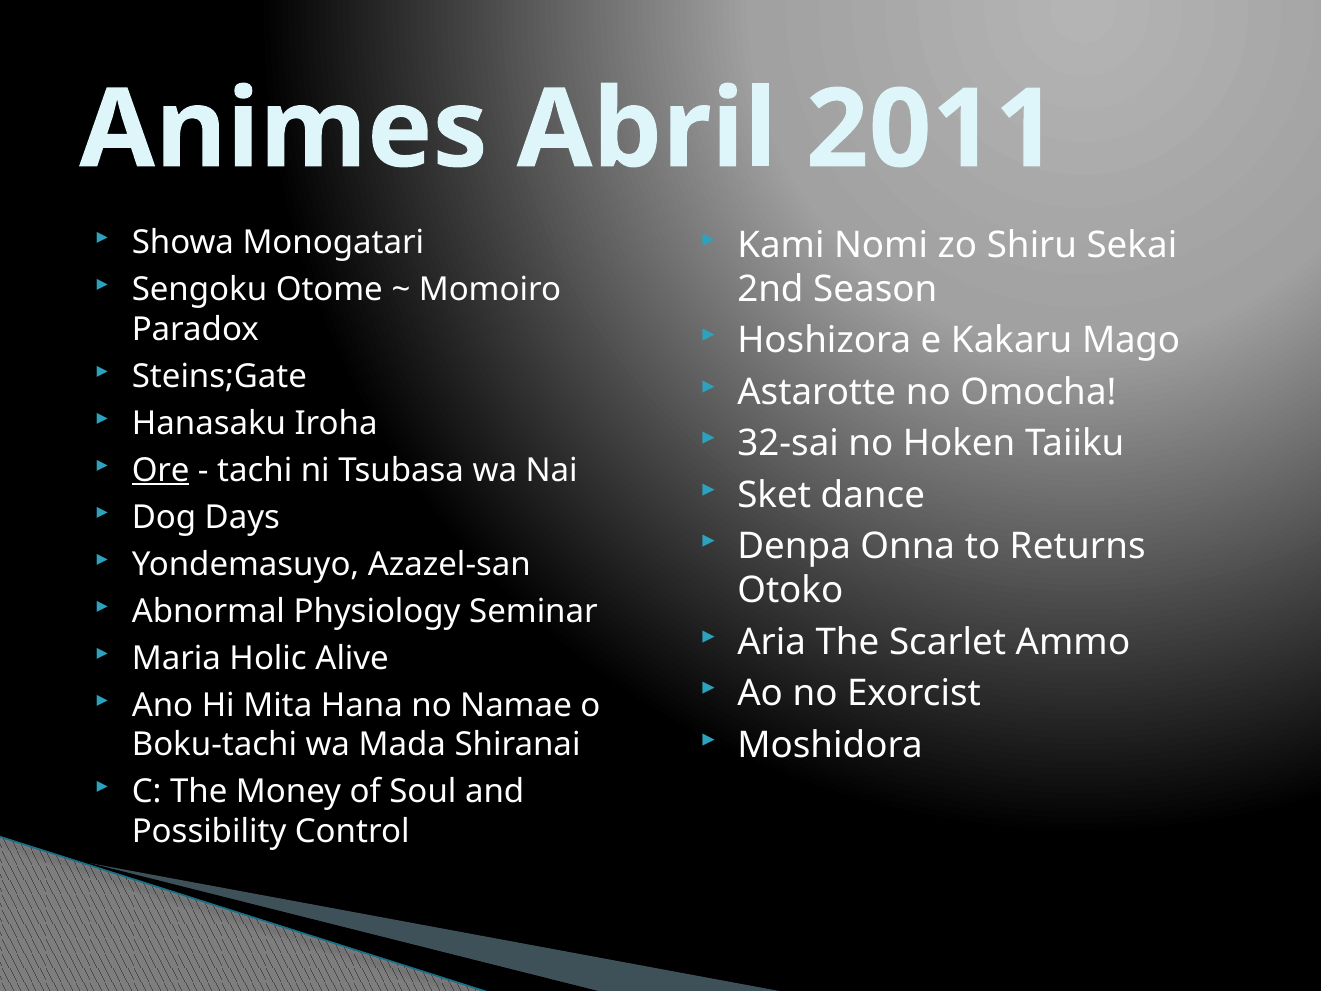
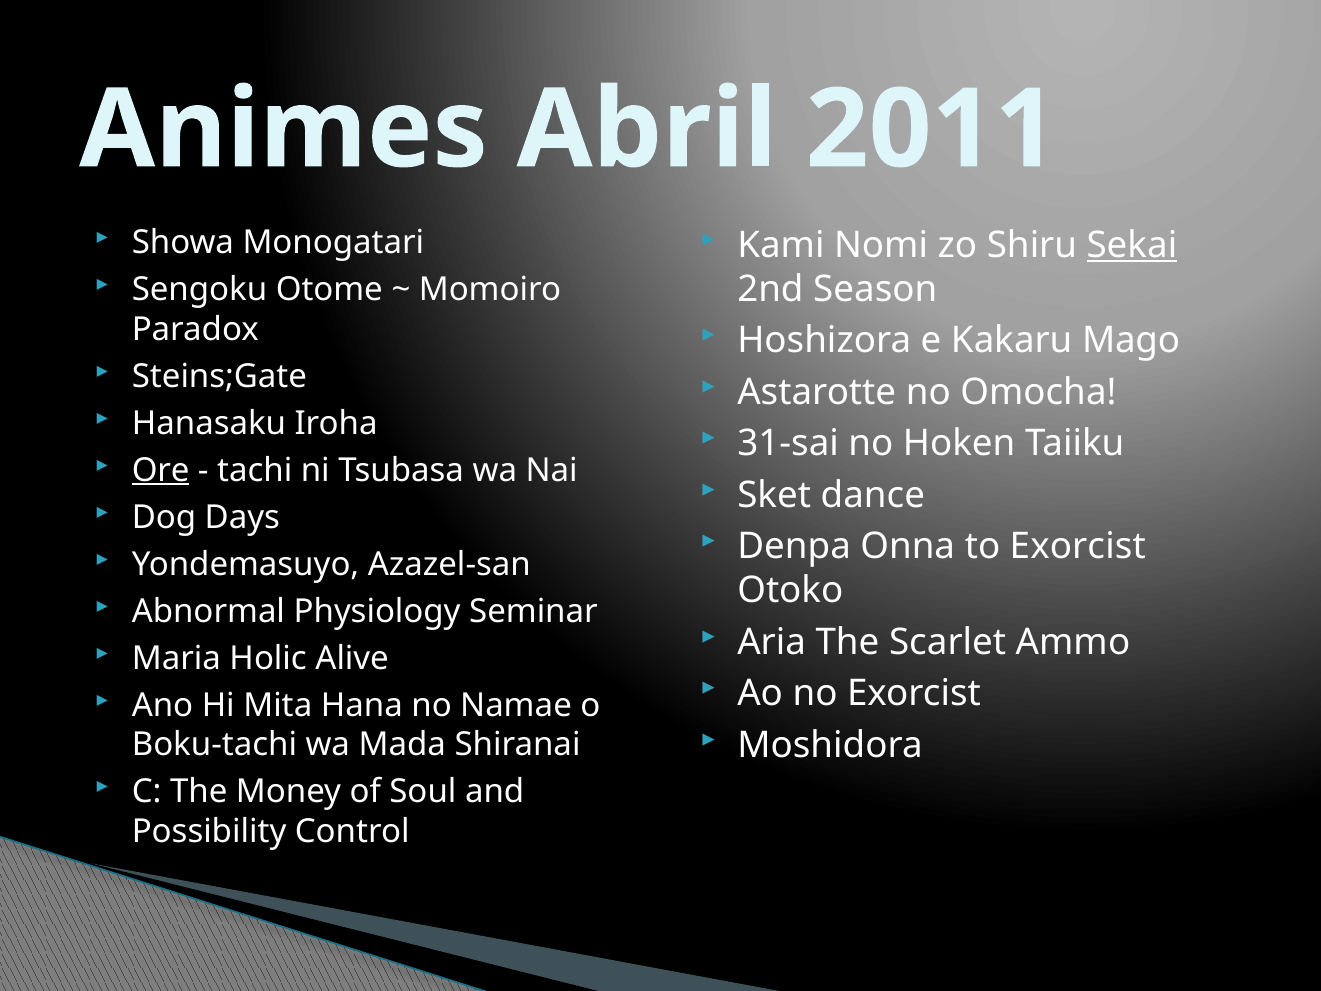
Sekai underline: none -> present
32-sai: 32-sai -> 31-sai
to Returns: Returns -> Exorcist
